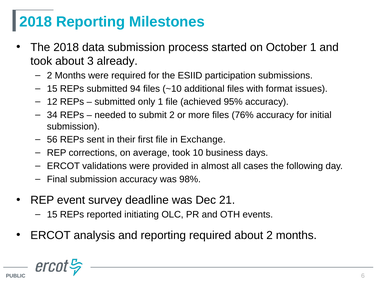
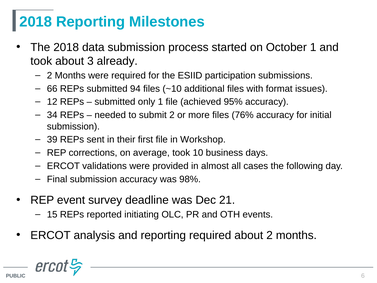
15 at (52, 89): 15 -> 66
56: 56 -> 39
Exchange: Exchange -> Workshop
